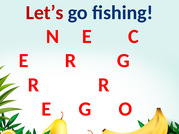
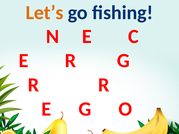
Let’s colour: red -> orange
